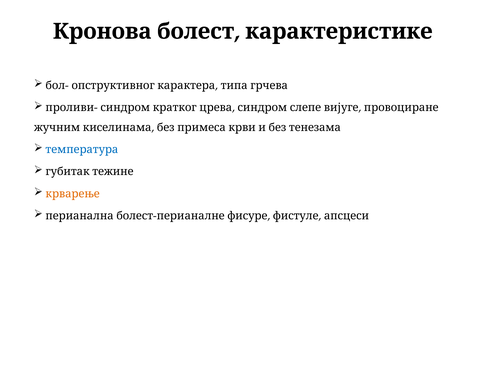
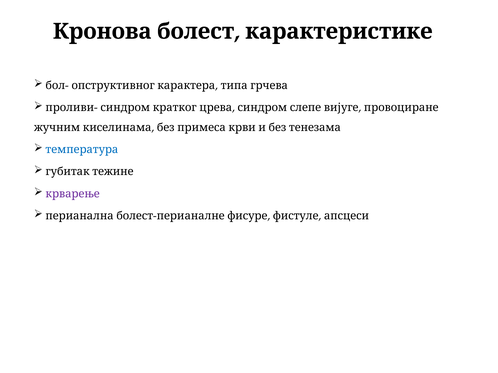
крварење colour: orange -> purple
